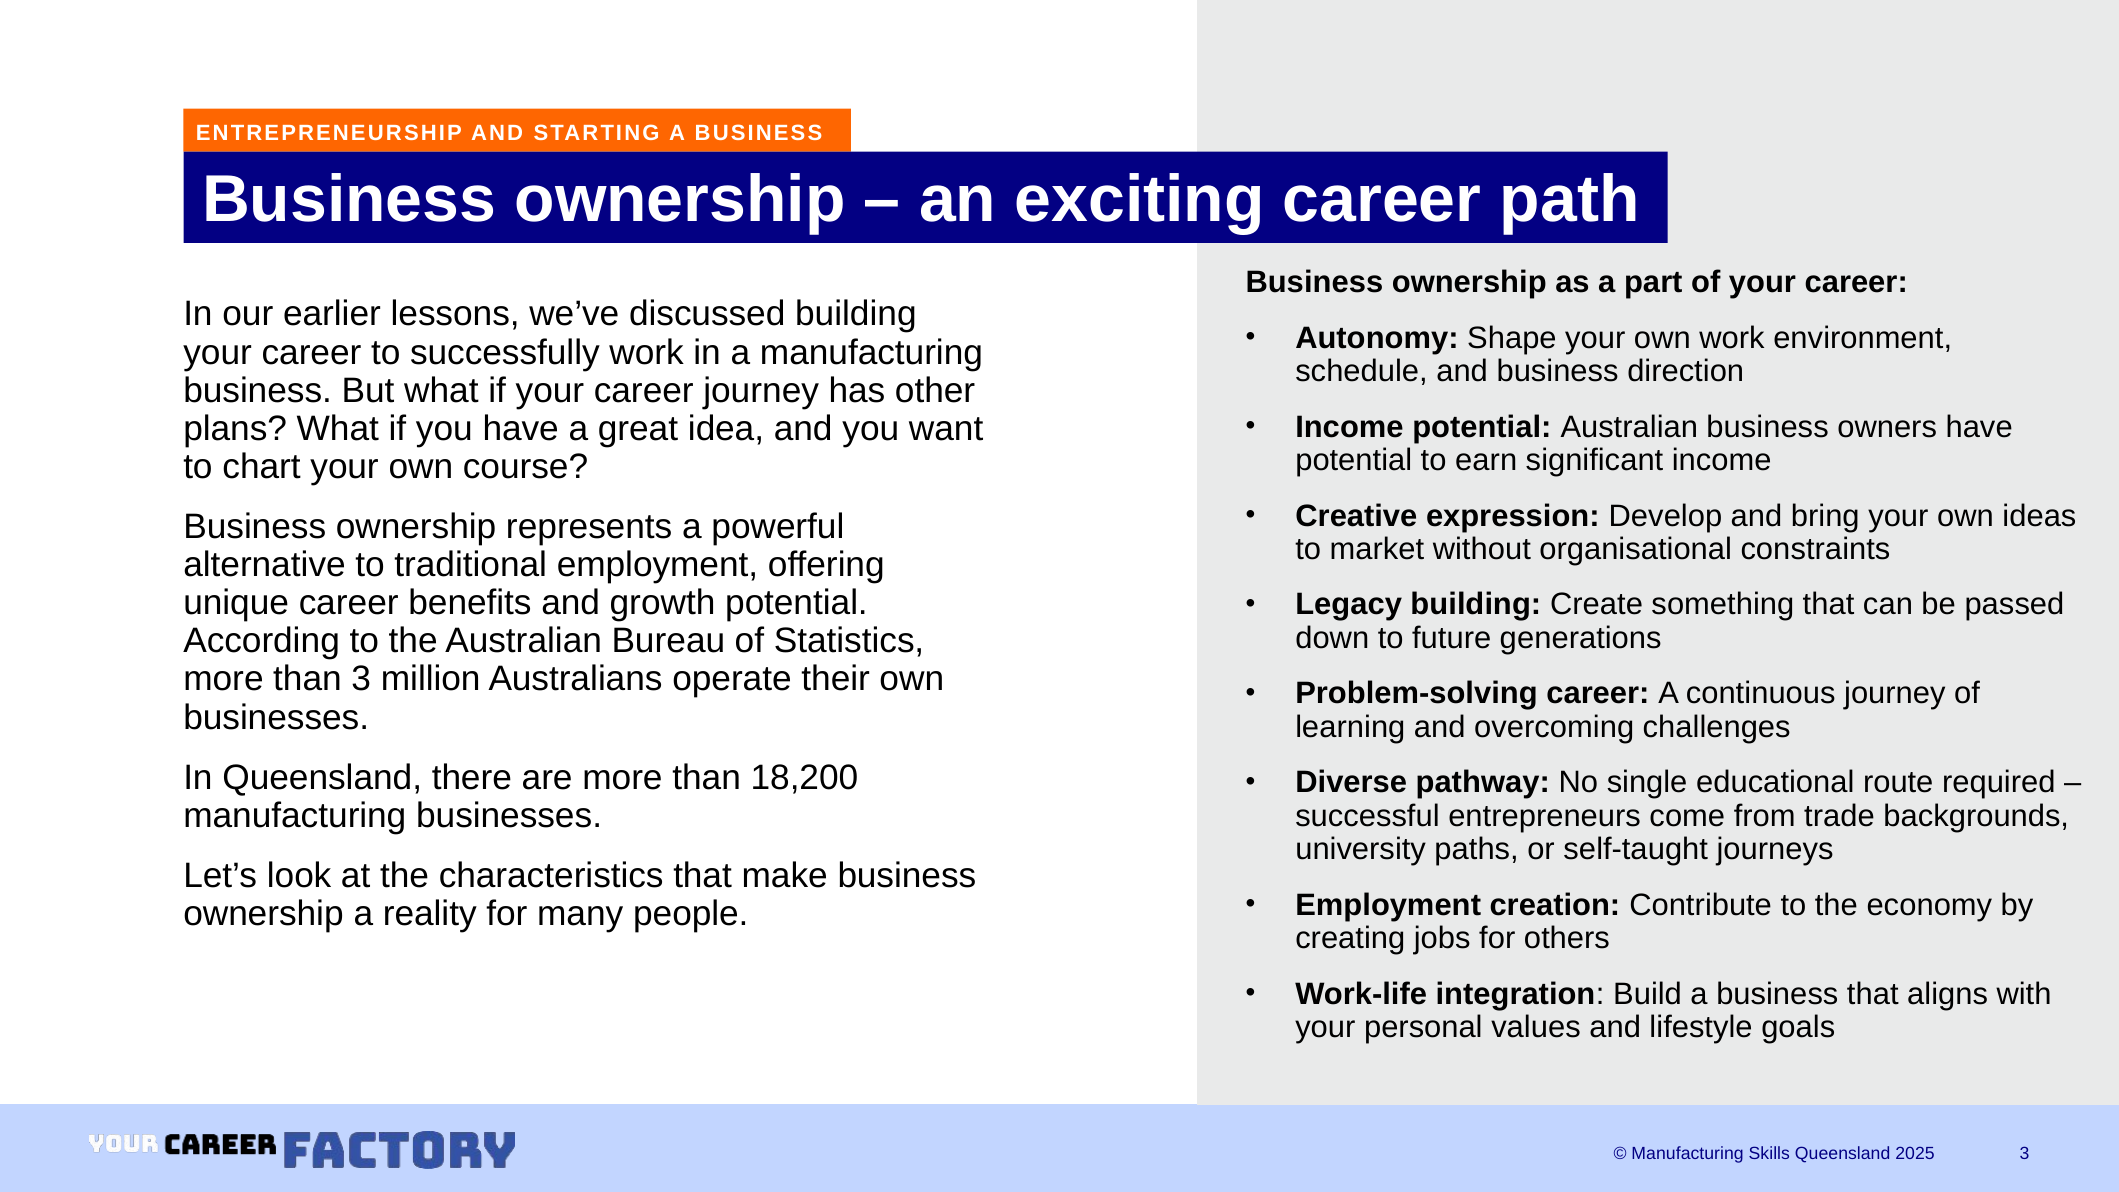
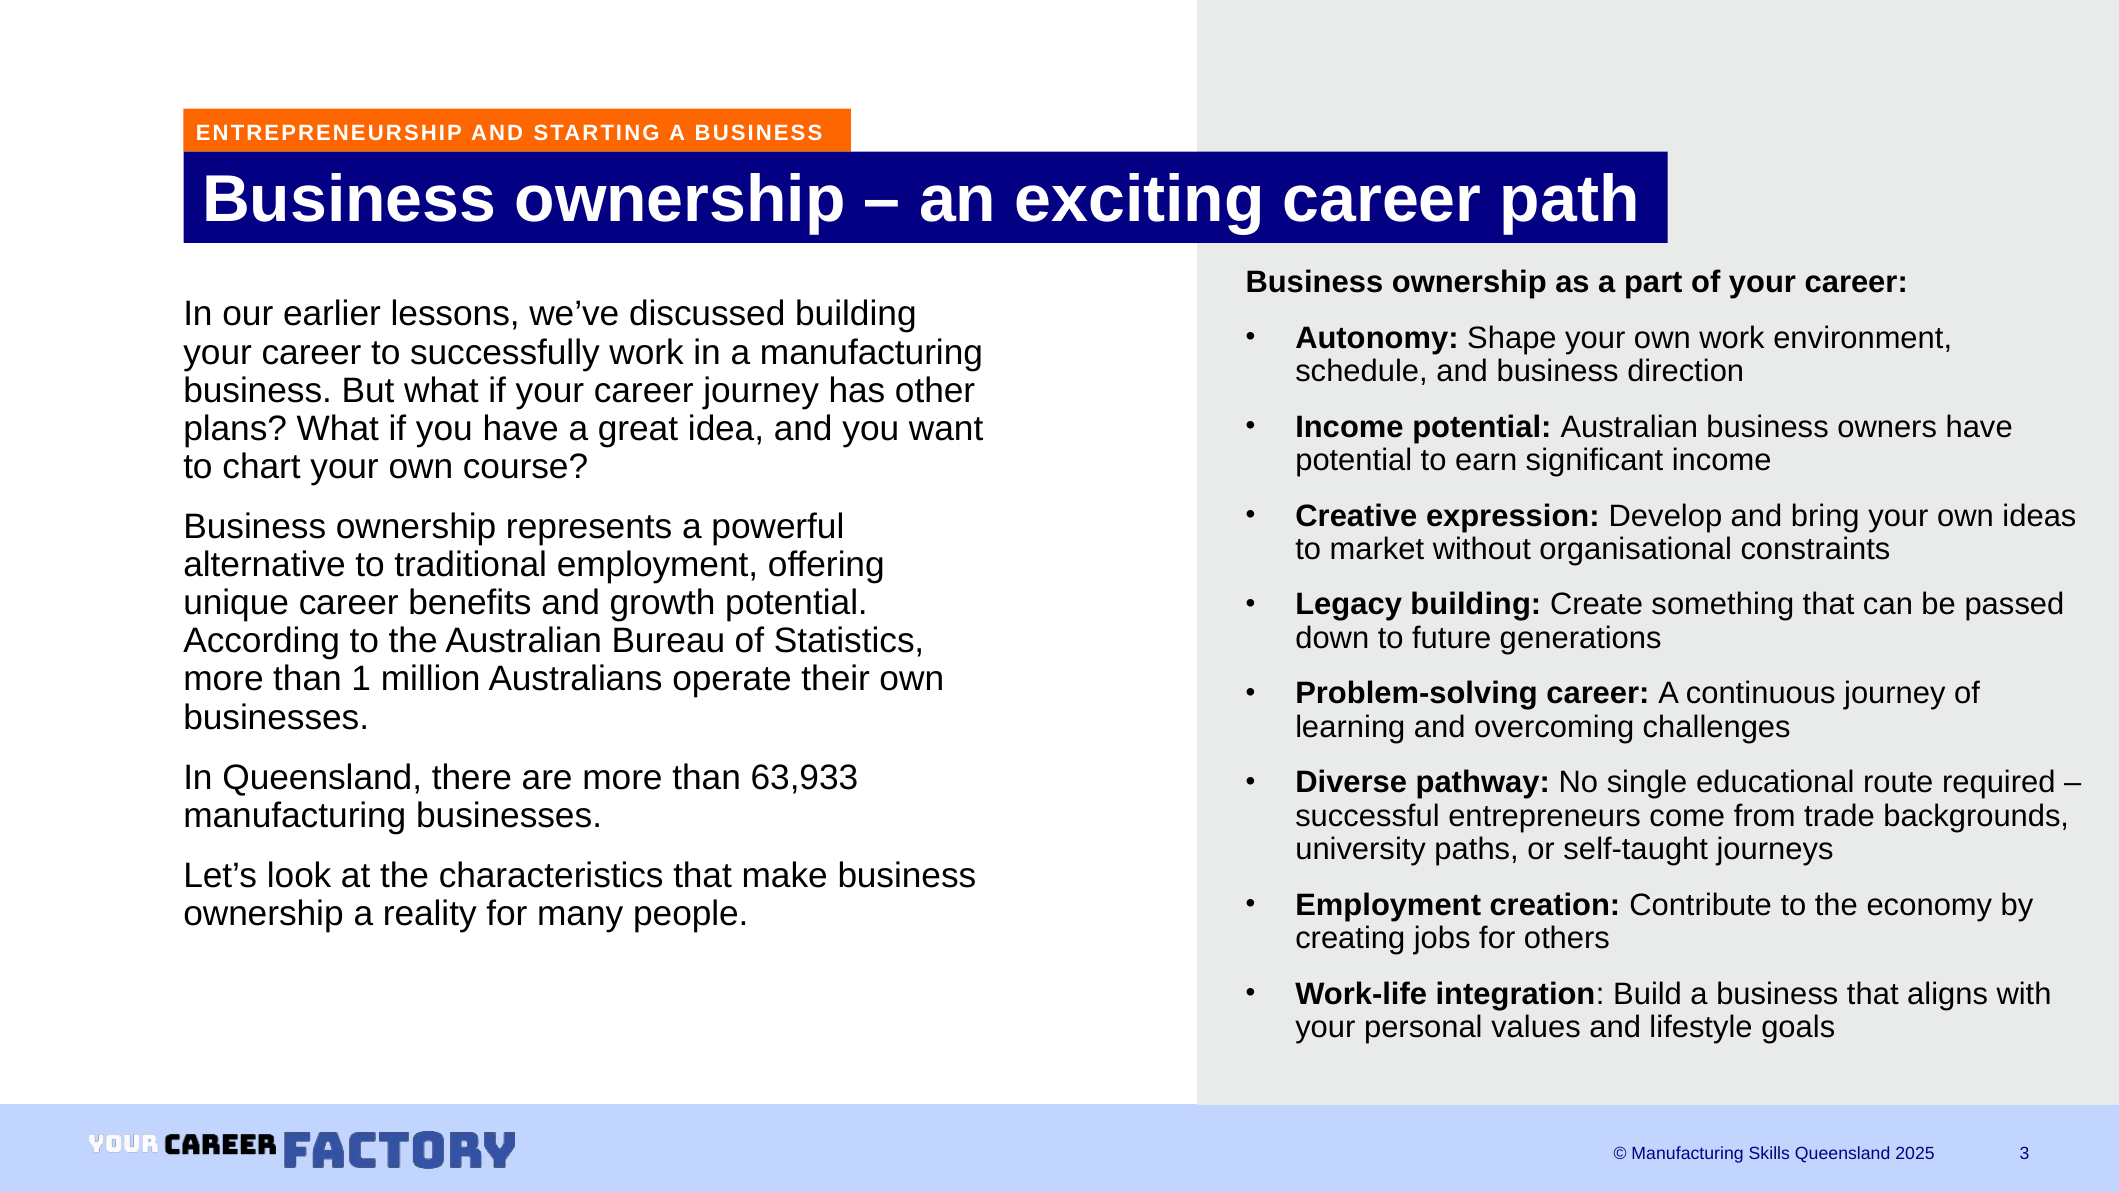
than 3: 3 -> 1
18,200: 18,200 -> 63,933
